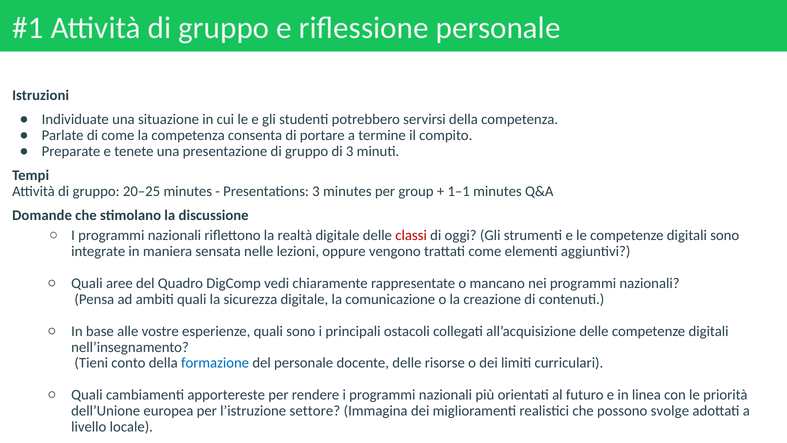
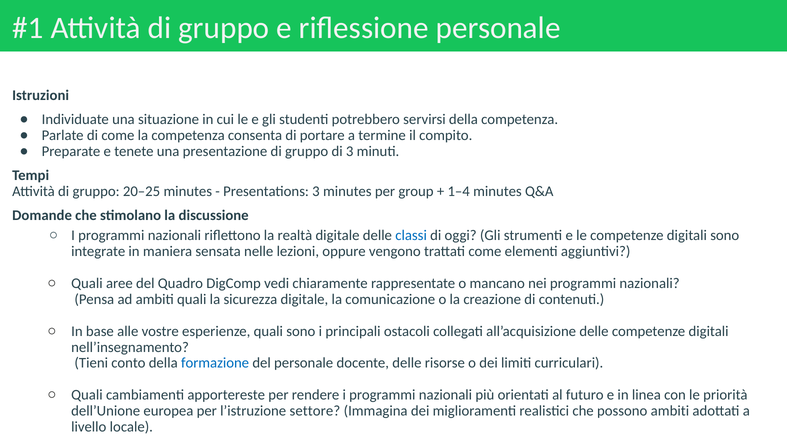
1–1: 1–1 -> 1–4
classi colour: red -> blue
possono svolge: svolge -> ambiti
